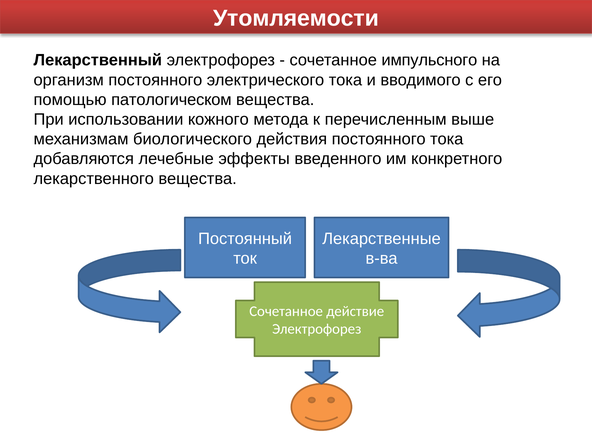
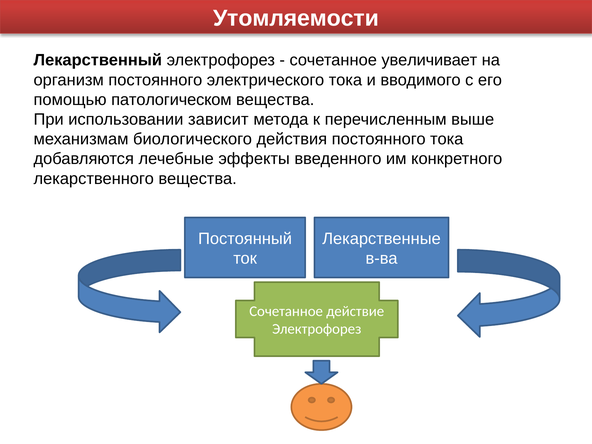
импульсного: импульсного -> увеличивает
кожного: кожного -> зависит
